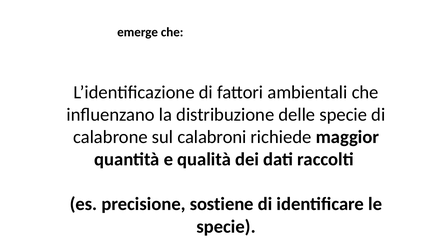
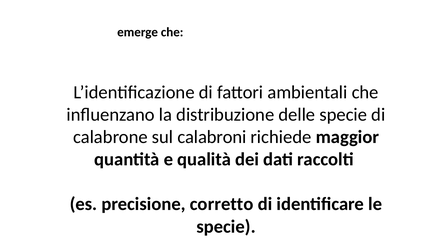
sostiene: sostiene -> corretto
